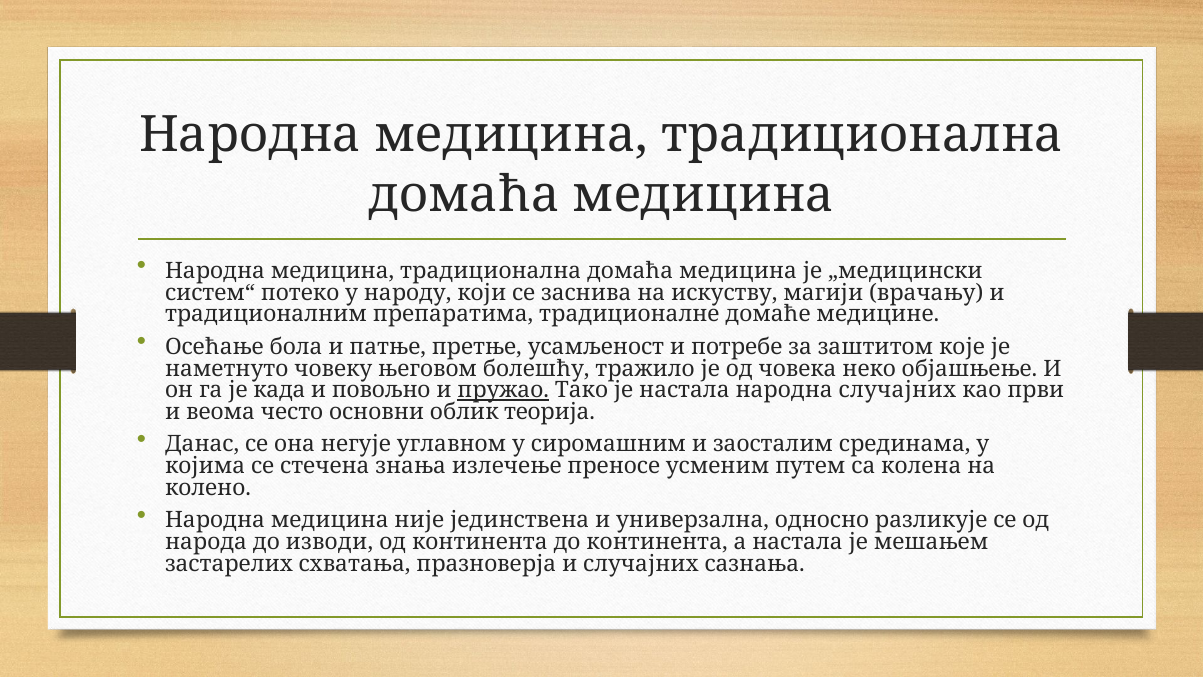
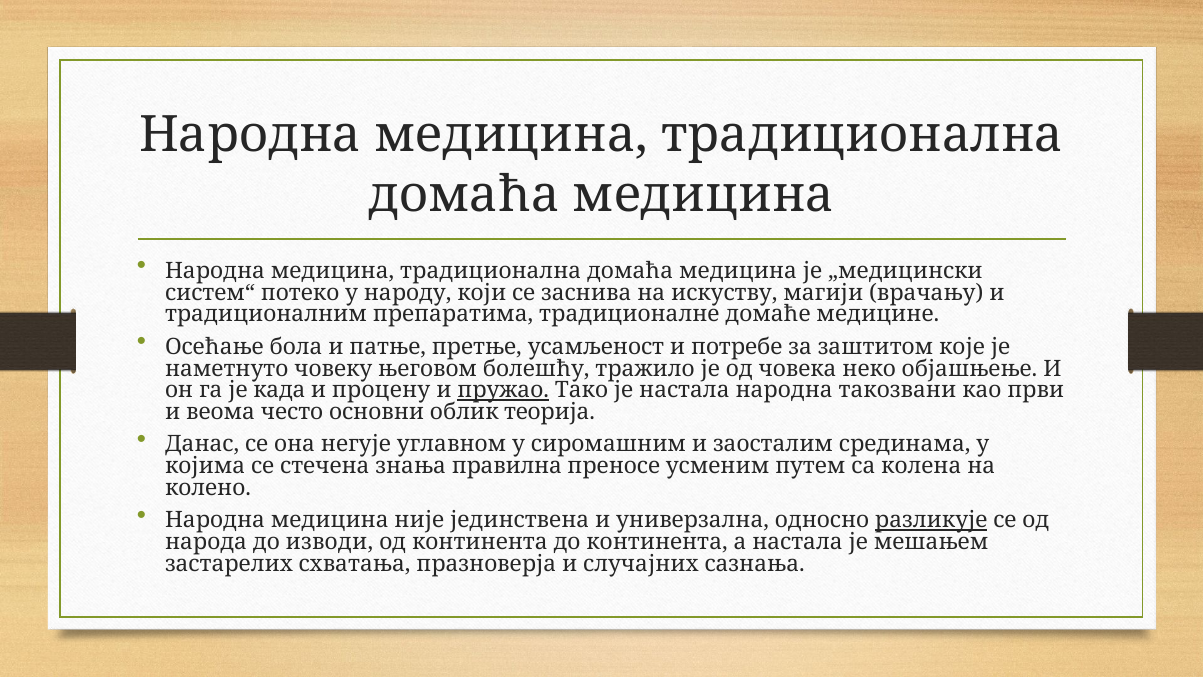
повољно: повољно -> процену
народна случајних: случајних -> такозвани
излечење: излечење -> правилна
разликује underline: none -> present
